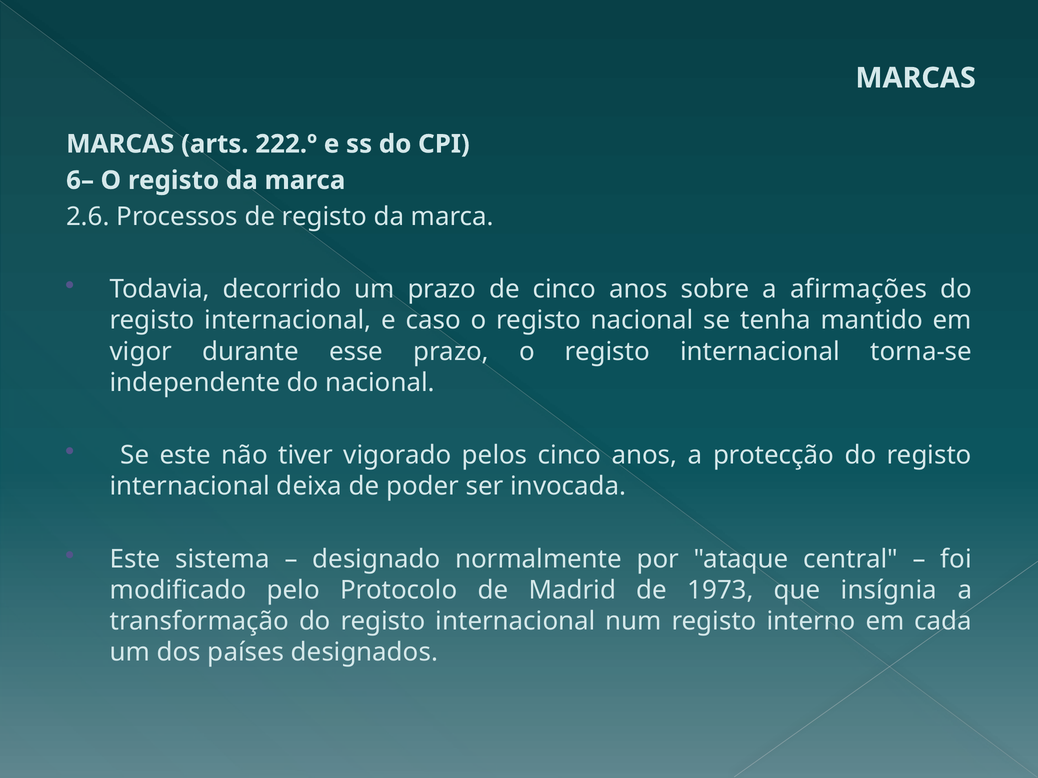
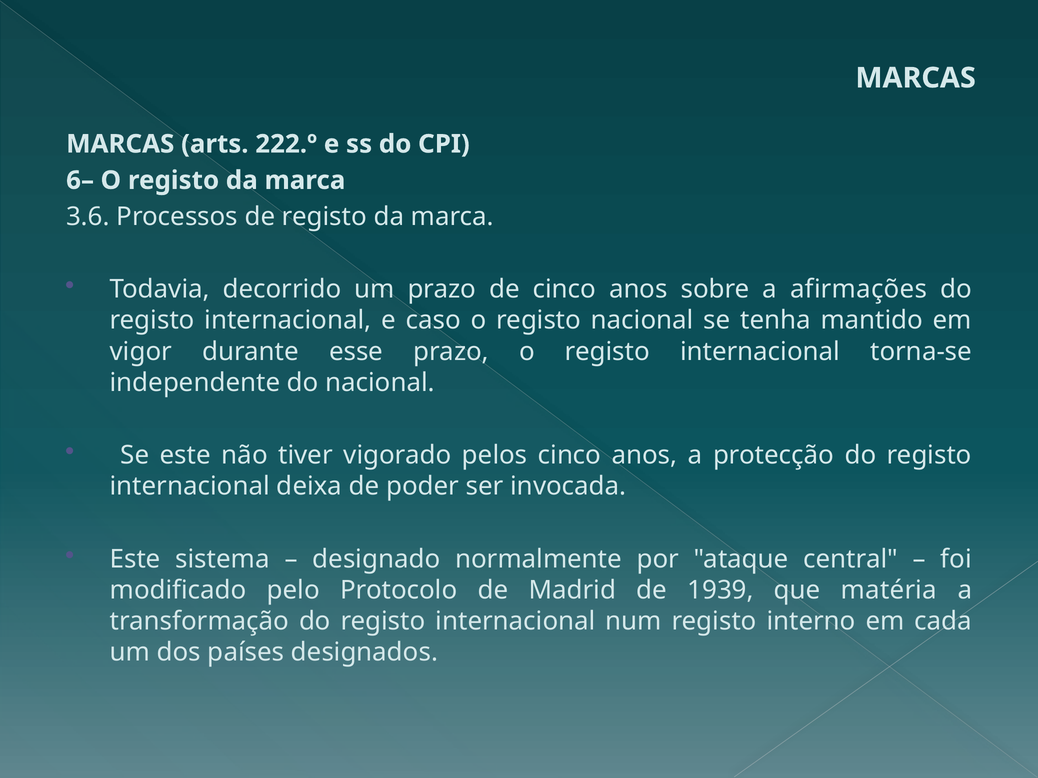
2.6: 2.6 -> 3.6
1973: 1973 -> 1939
insígnia: insígnia -> matéria
